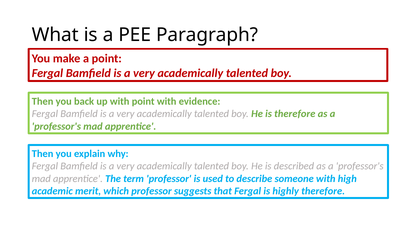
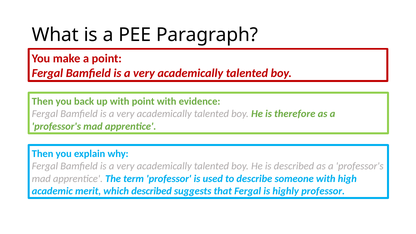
which professor: professor -> described
highly therefore: therefore -> professor
